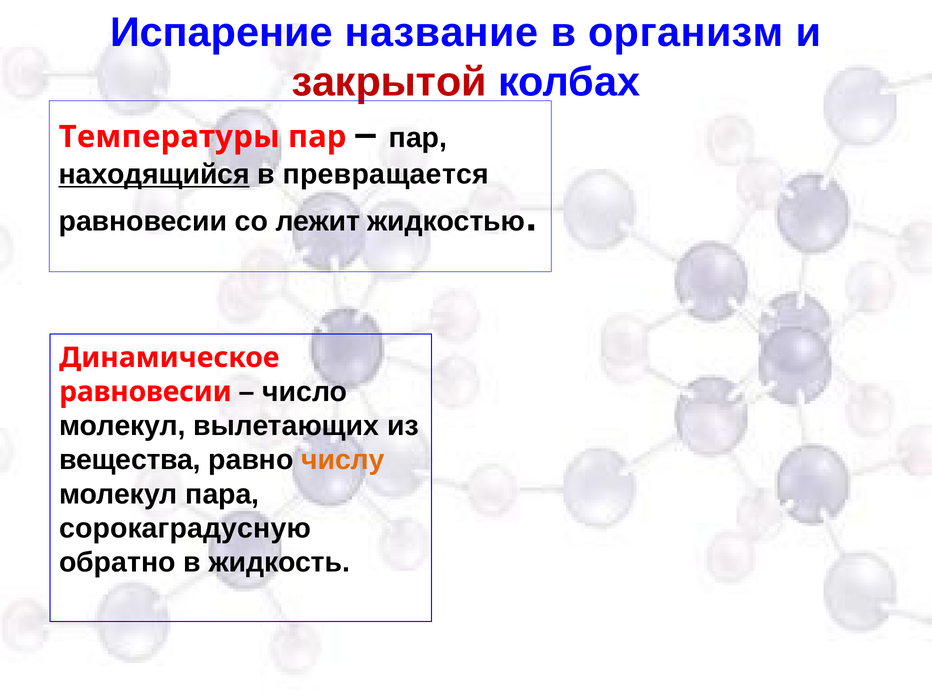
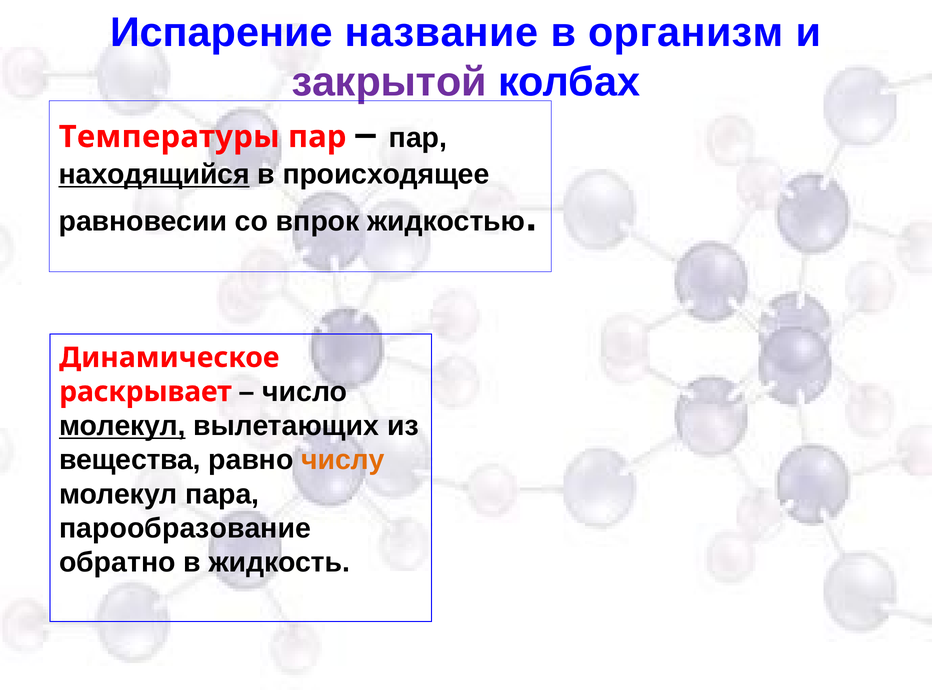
закрытой colour: red -> purple
превращается: превращается -> происходящее
лежит: лежит -> впрок
равновесии at (145, 392): равновесии -> раскрывает
молекул at (122, 426) underline: none -> present
сорокаградусную: сорокаградусную -> парообразование
